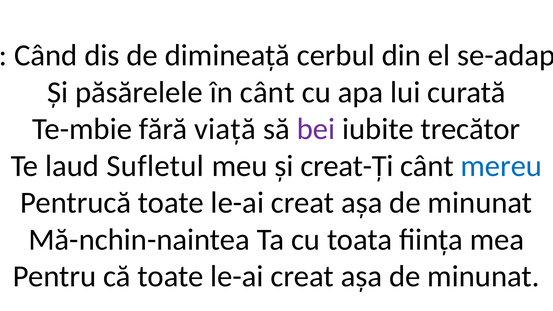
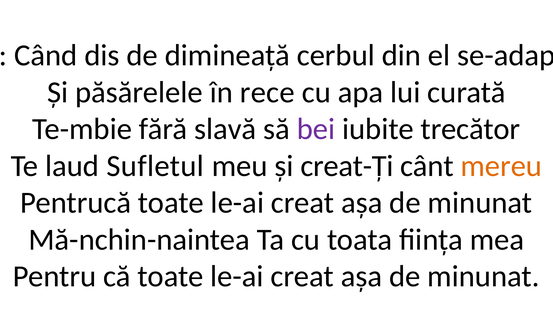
în cânt: cânt -> rece
viață: viață -> slavă
mereu colour: blue -> orange
